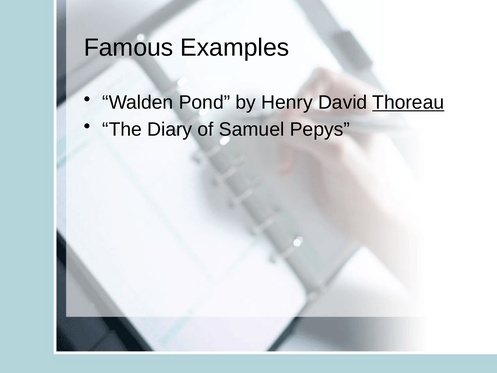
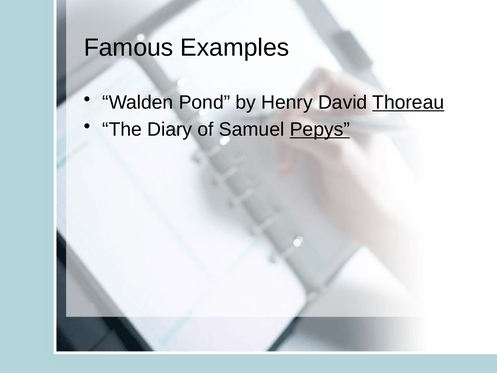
Pepys underline: none -> present
